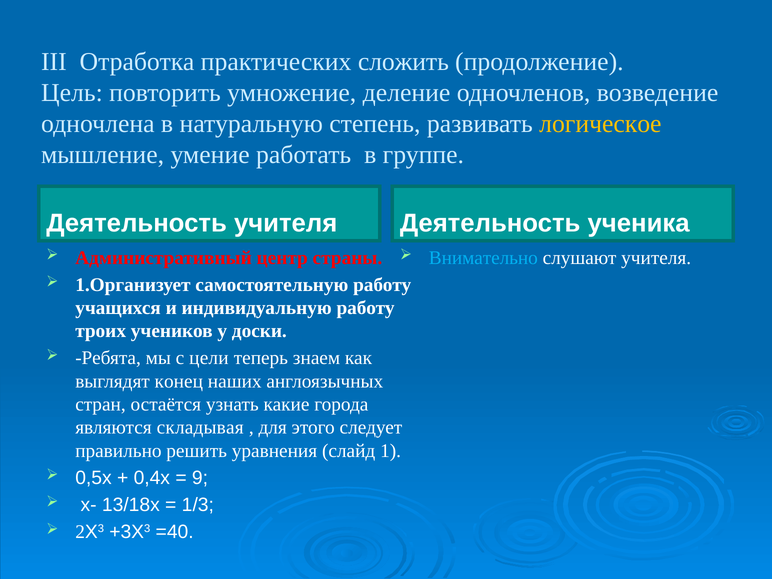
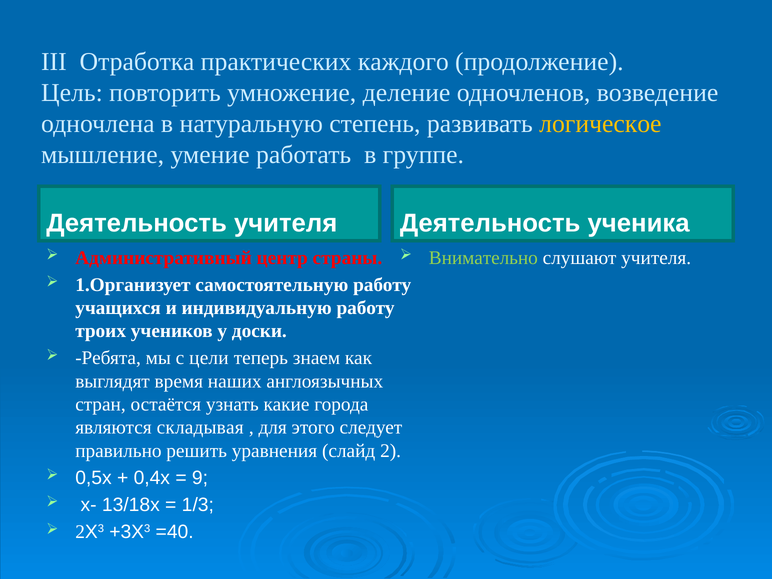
сложить: сложить -> каждого
Внимательно colour: light blue -> light green
конец: конец -> время
1: 1 -> 2
